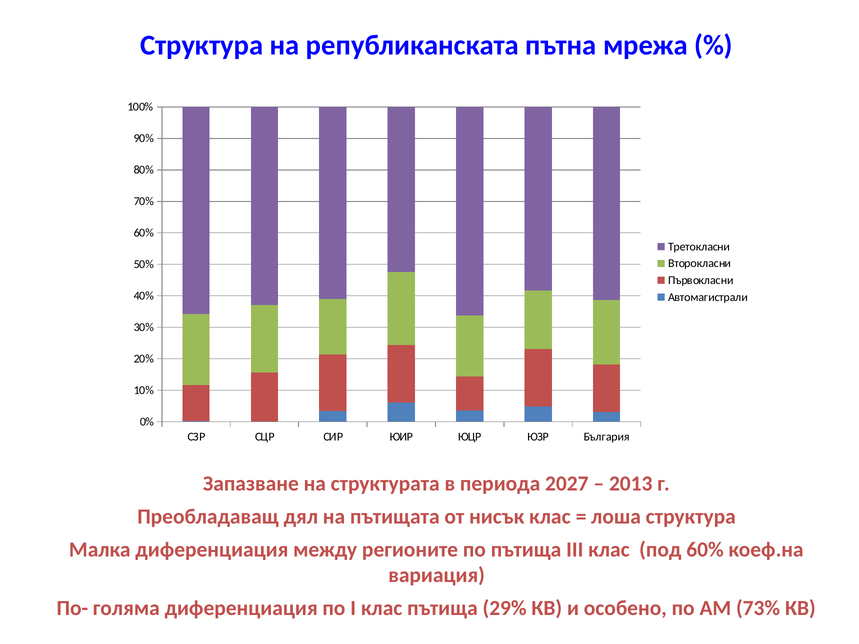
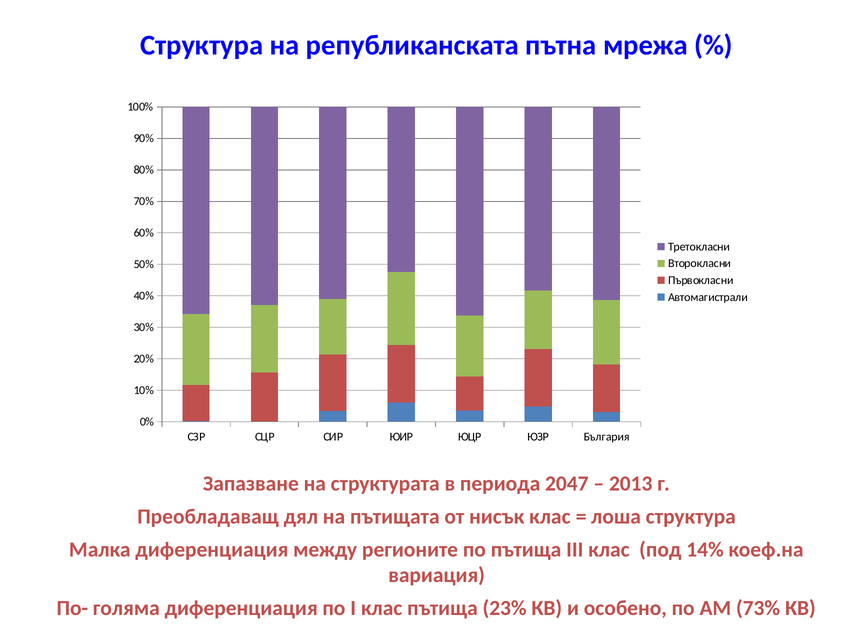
2027: 2027 -> 2047
под 60%: 60% -> 14%
29%: 29% -> 23%
